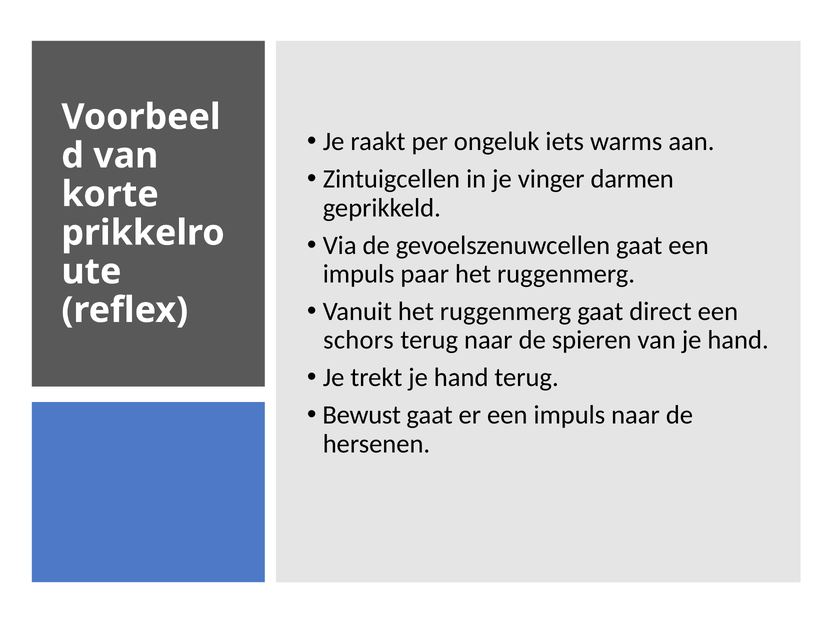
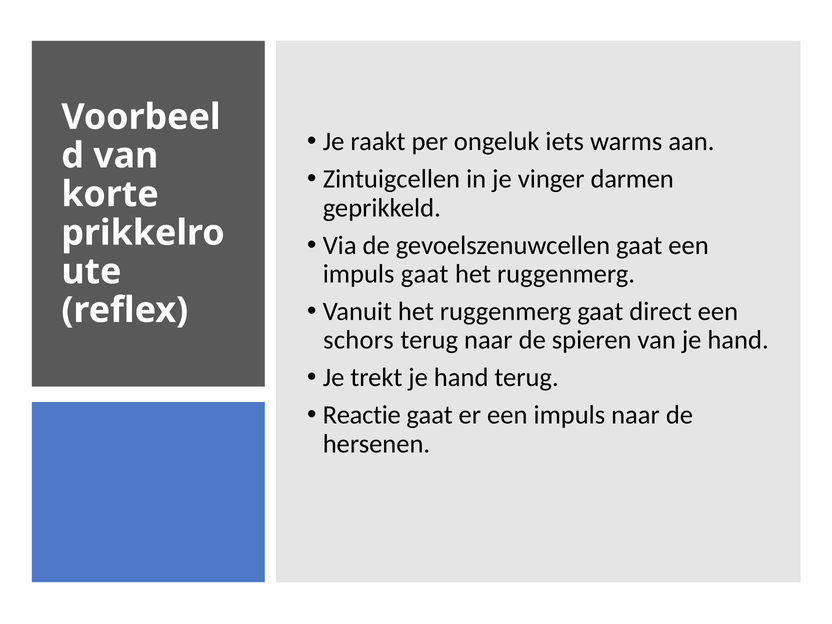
impuls paar: paar -> gaat
Bewust: Bewust -> Reactie
